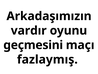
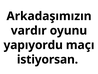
geçmesini: geçmesini -> yapıyordu
fazlaymış: fazlaymış -> istiyorsan
